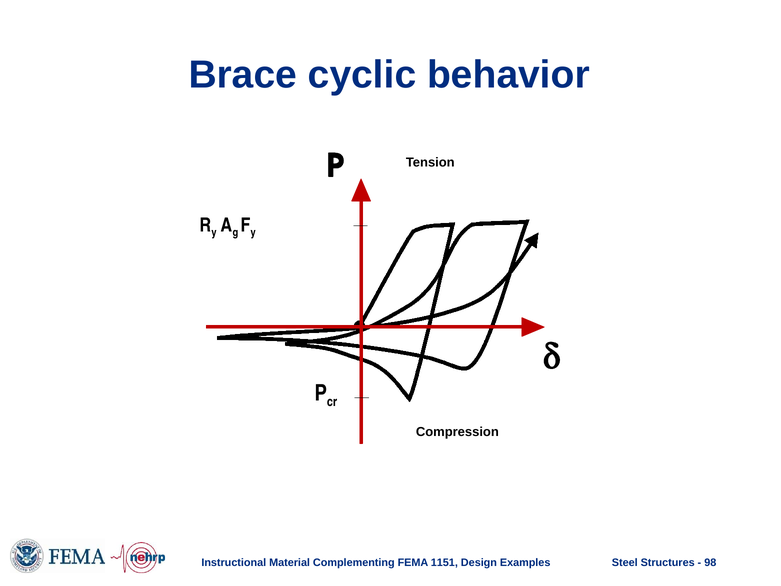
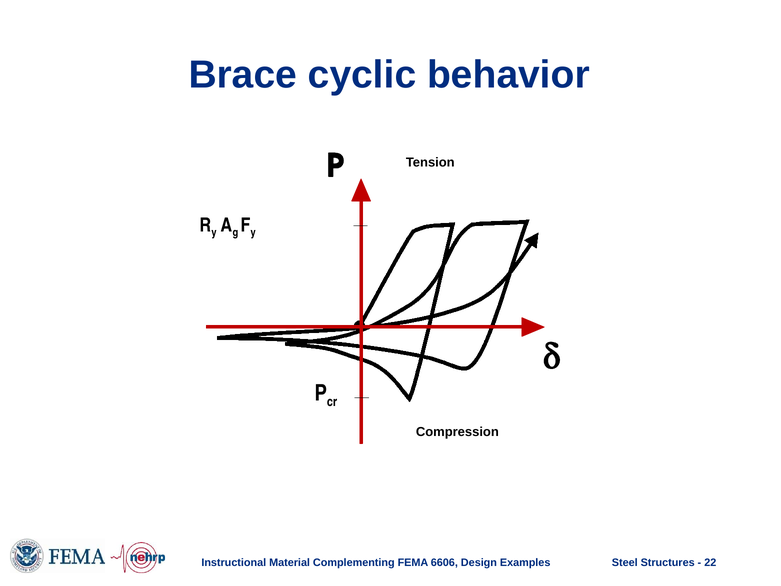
1151: 1151 -> 6606
98: 98 -> 22
